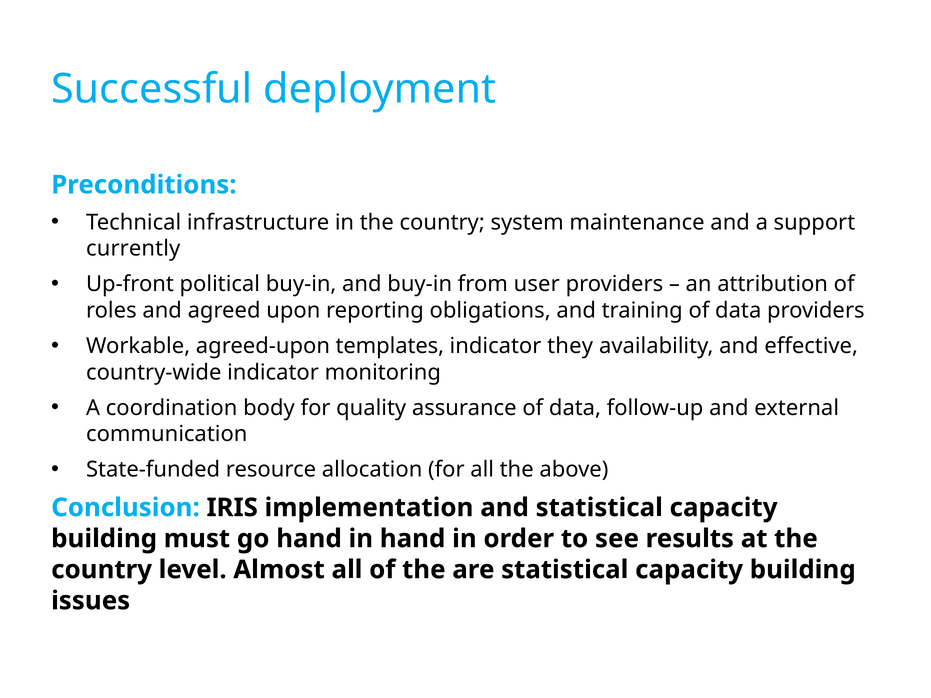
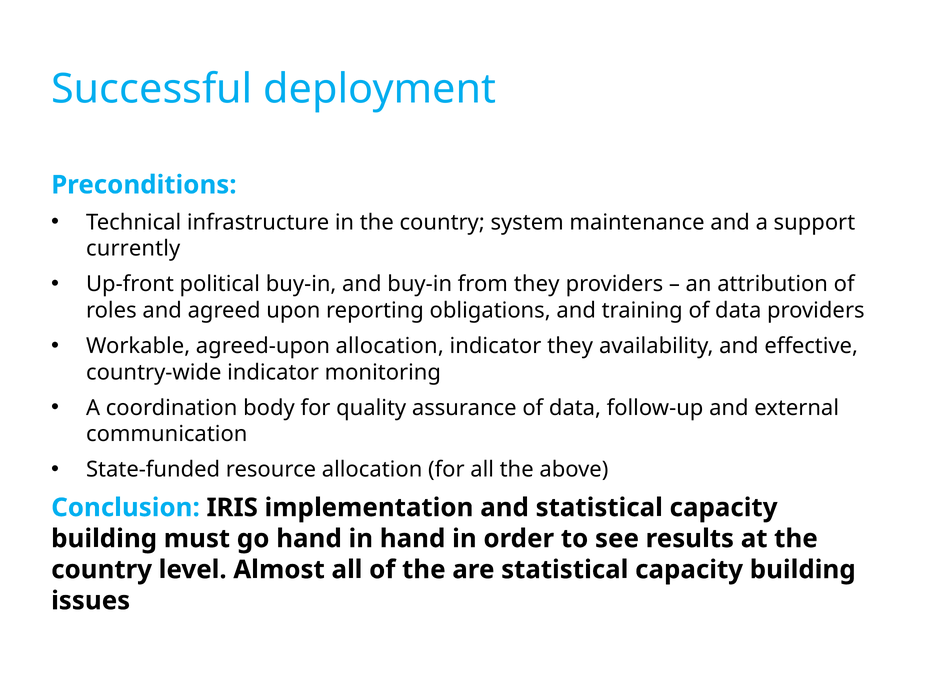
from user: user -> they
agreed-upon templates: templates -> allocation
